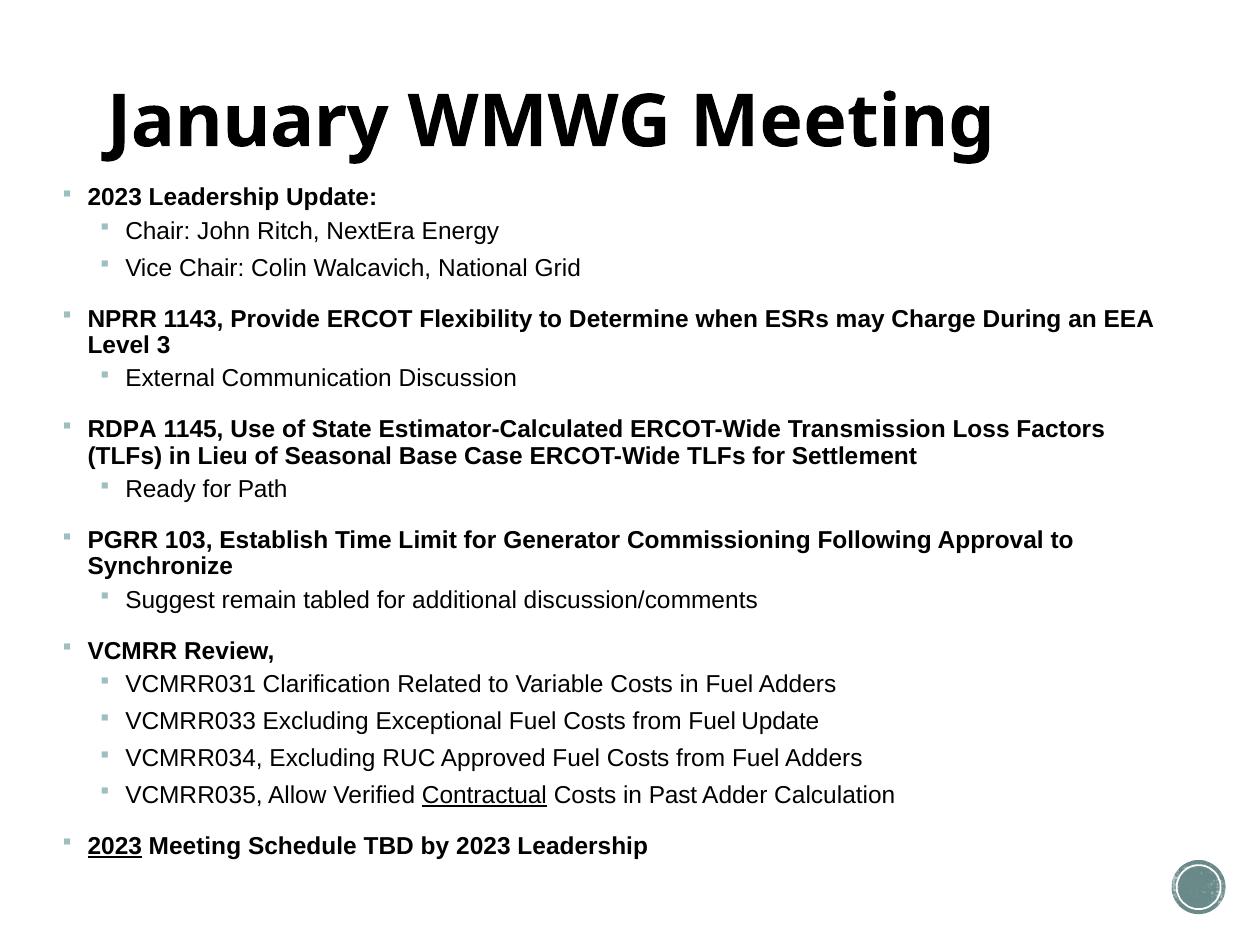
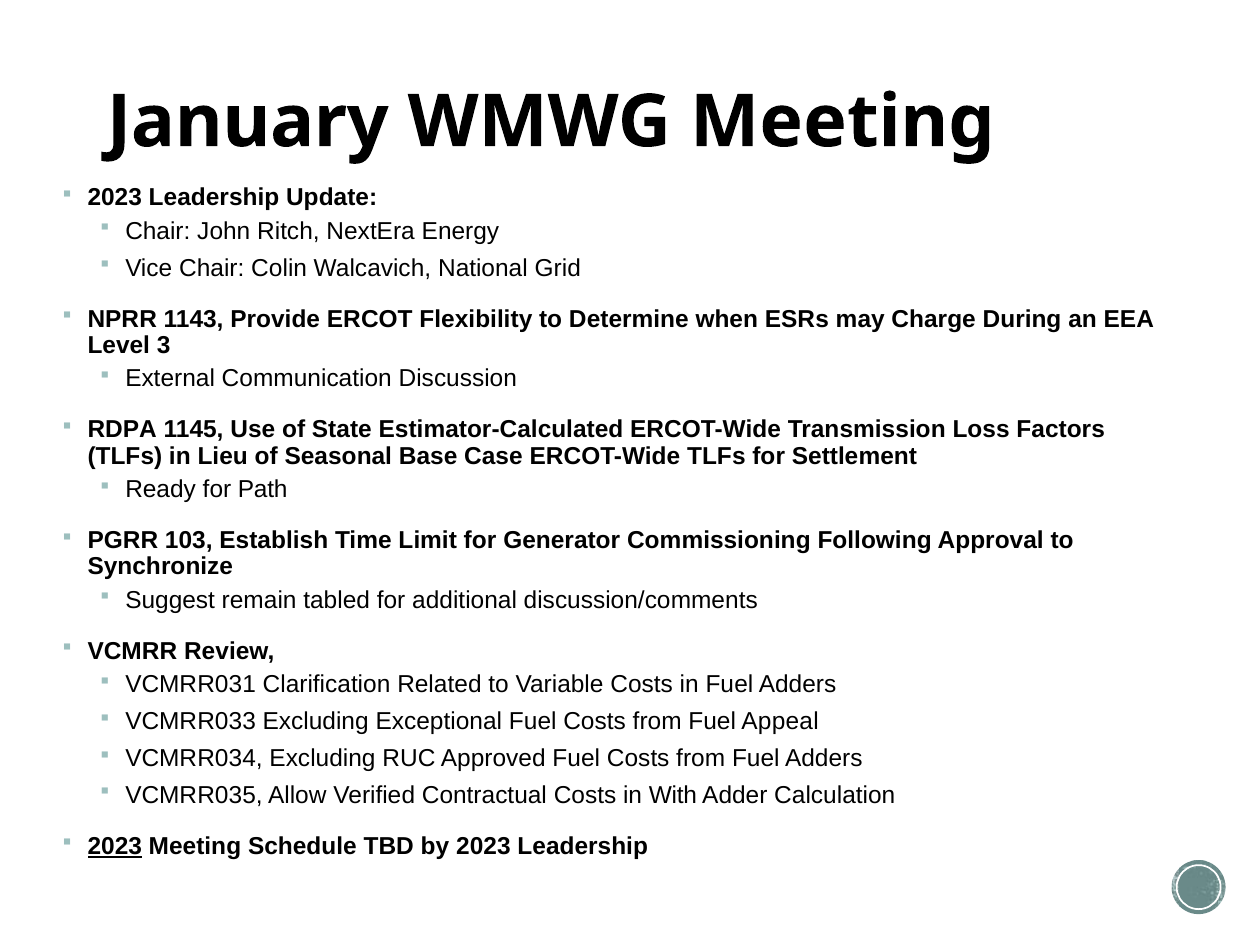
Fuel Update: Update -> Appeal
Contractual underline: present -> none
Past: Past -> With
